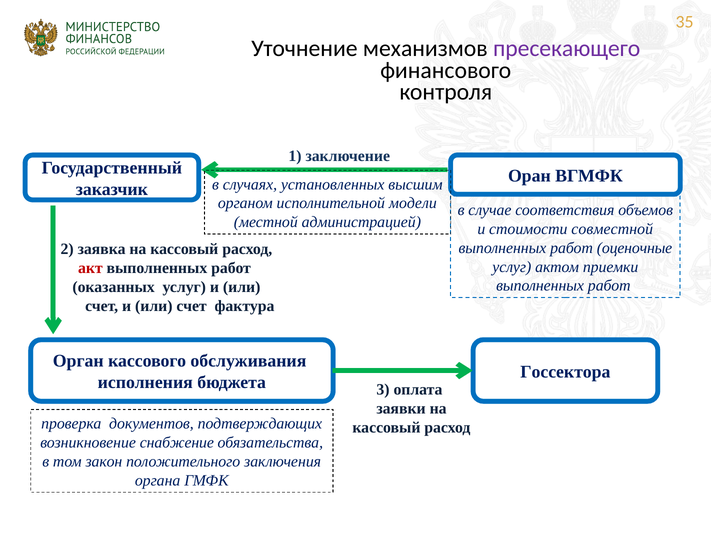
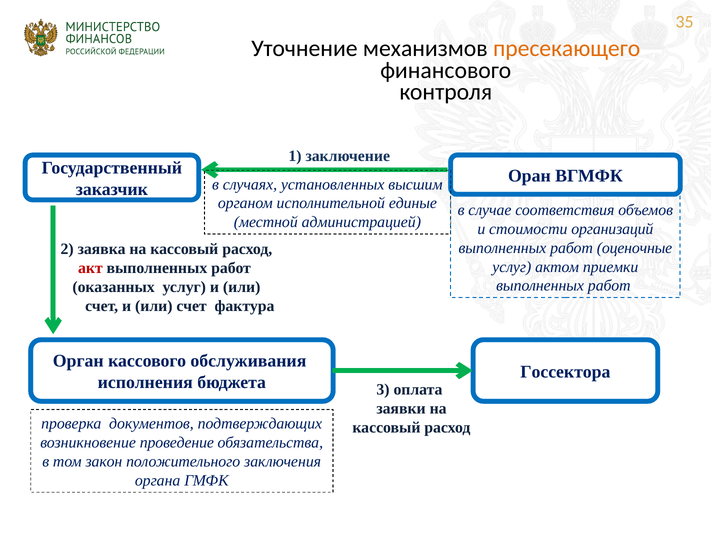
пресекающего colour: purple -> orange
модели: модели -> единые
совместной: совместной -> организаций
снабжение: снабжение -> проведение
